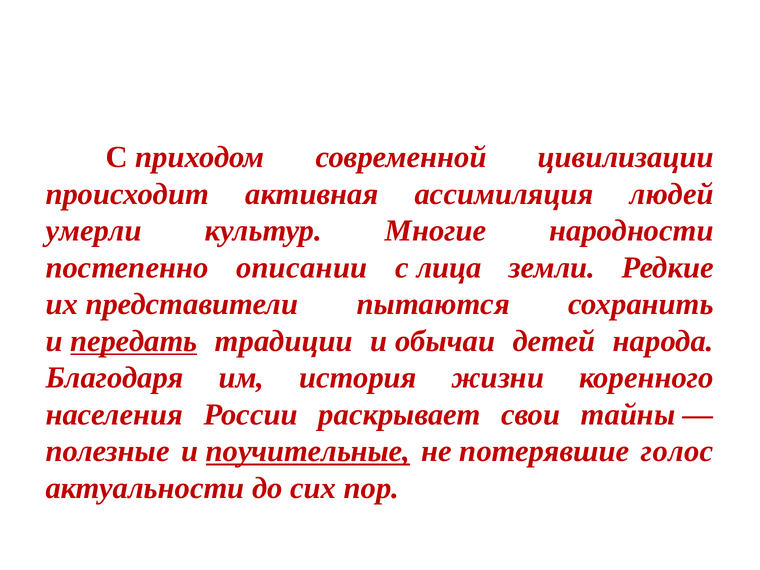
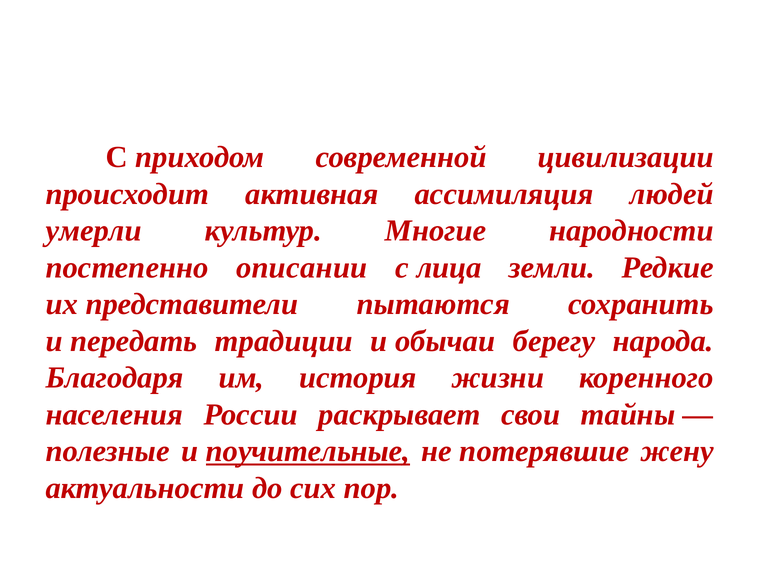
передать underline: present -> none
детей: детей -> берегу
голос: голос -> жену
